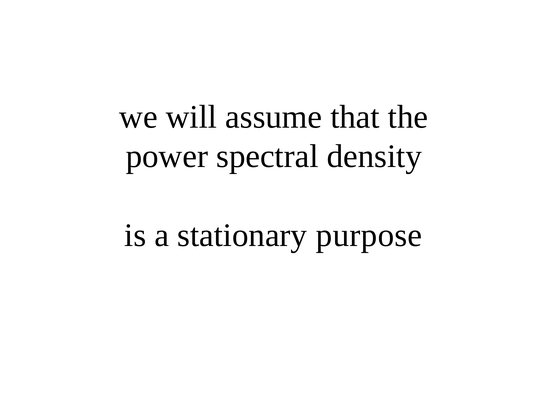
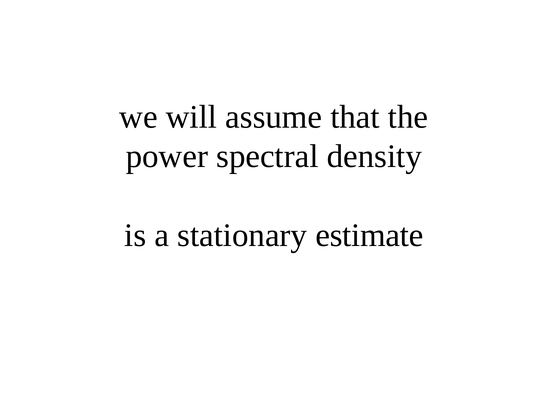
purpose: purpose -> estimate
